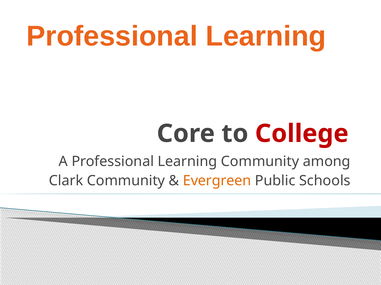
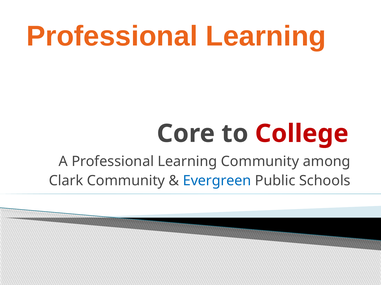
Evergreen colour: orange -> blue
